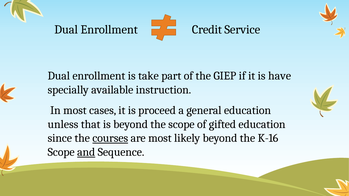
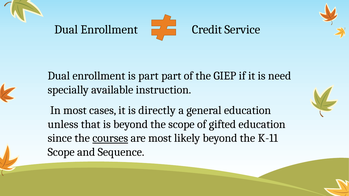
is take: take -> part
have: have -> need
proceed: proceed -> directly
K-16: K-16 -> K-11
and underline: present -> none
